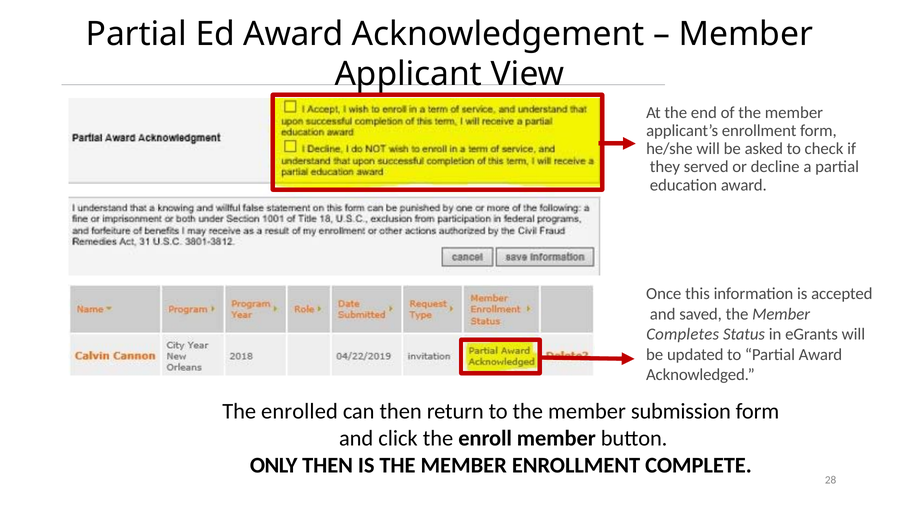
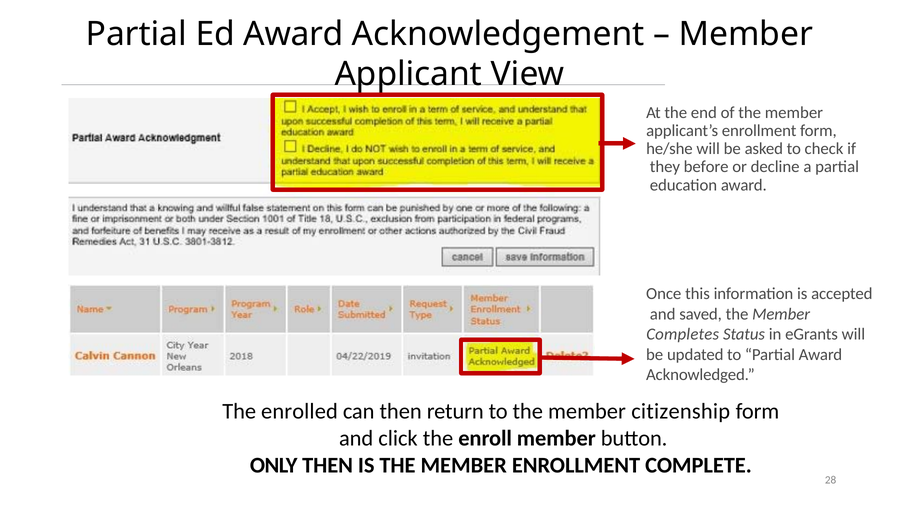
served: served -> before
submission: submission -> citizenship
